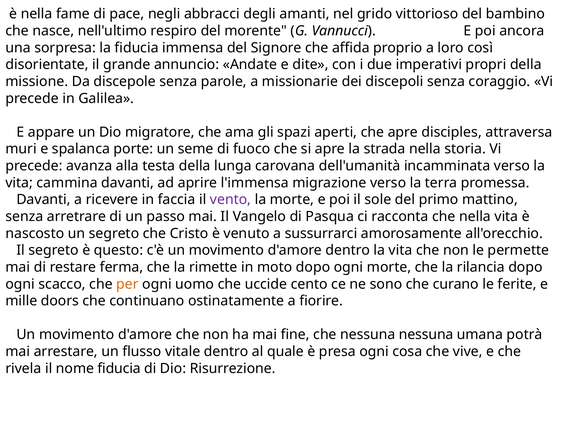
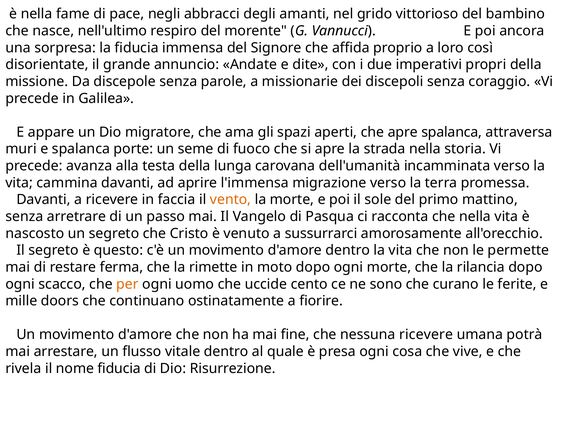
apre disciples: disciples -> spalanca
vento colour: purple -> orange
nessuna nessuna: nessuna -> ricevere
